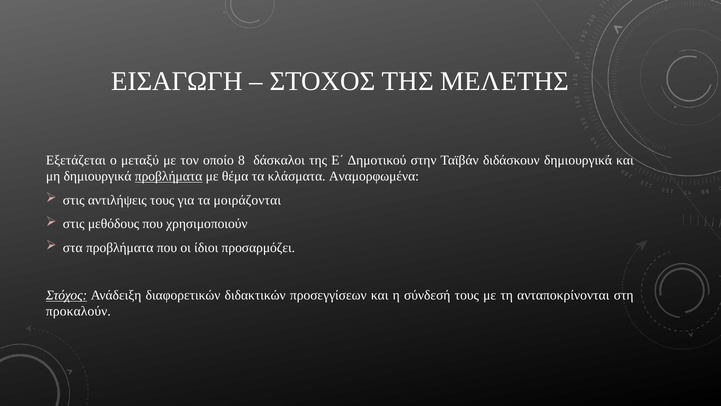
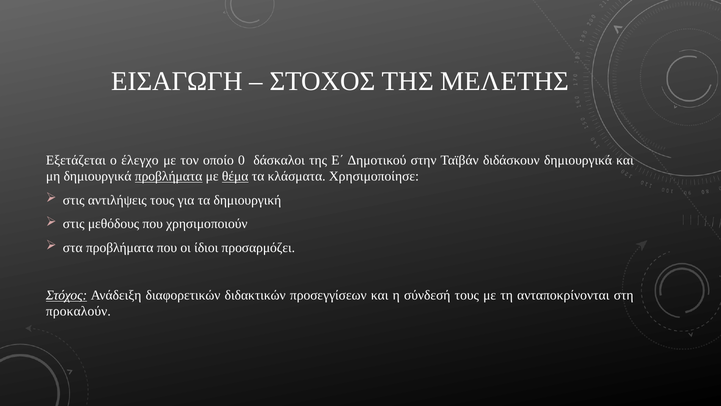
μεταξύ: μεταξύ -> έλεγχο
8: 8 -> 0
θέμα underline: none -> present
Αναμορφωμένα: Αναμορφωμένα -> Χρησιμοποίησε
μοιράζονται: μοιράζονται -> δημιουργική
